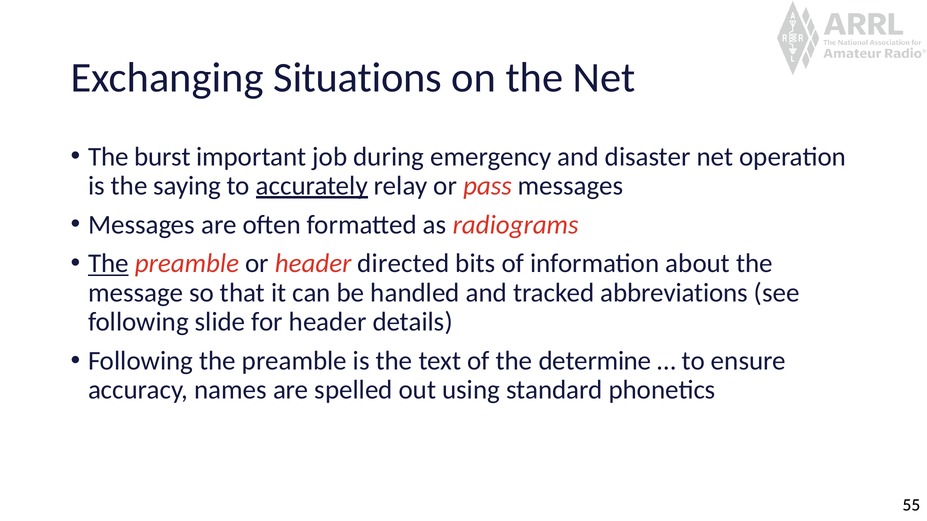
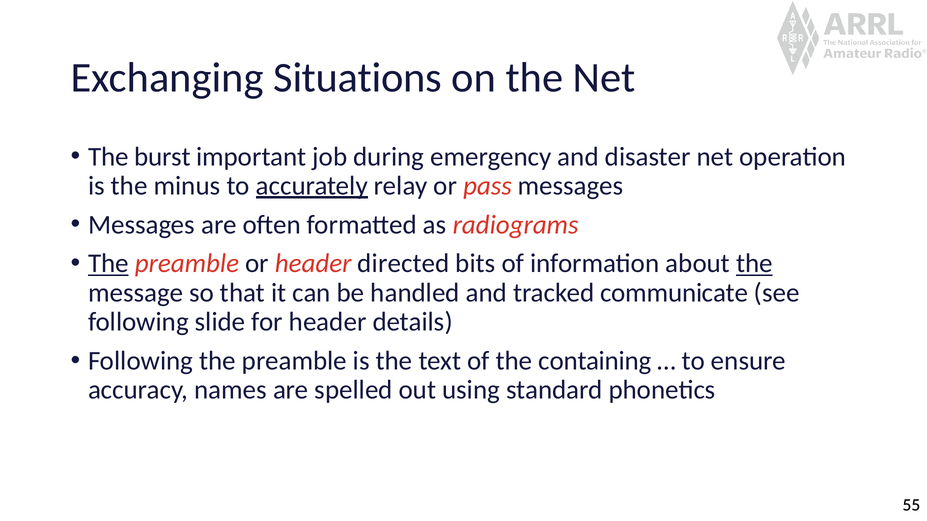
saying: saying -> minus
the at (754, 264) underline: none -> present
abbreviations: abbreviations -> communicate
determine: determine -> containing
